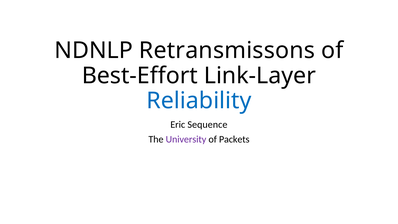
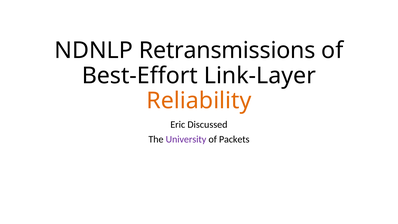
Retransmissons: Retransmissons -> Retransmissions
Reliability colour: blue -> orange
Sequence: Sequence -> Discussed
